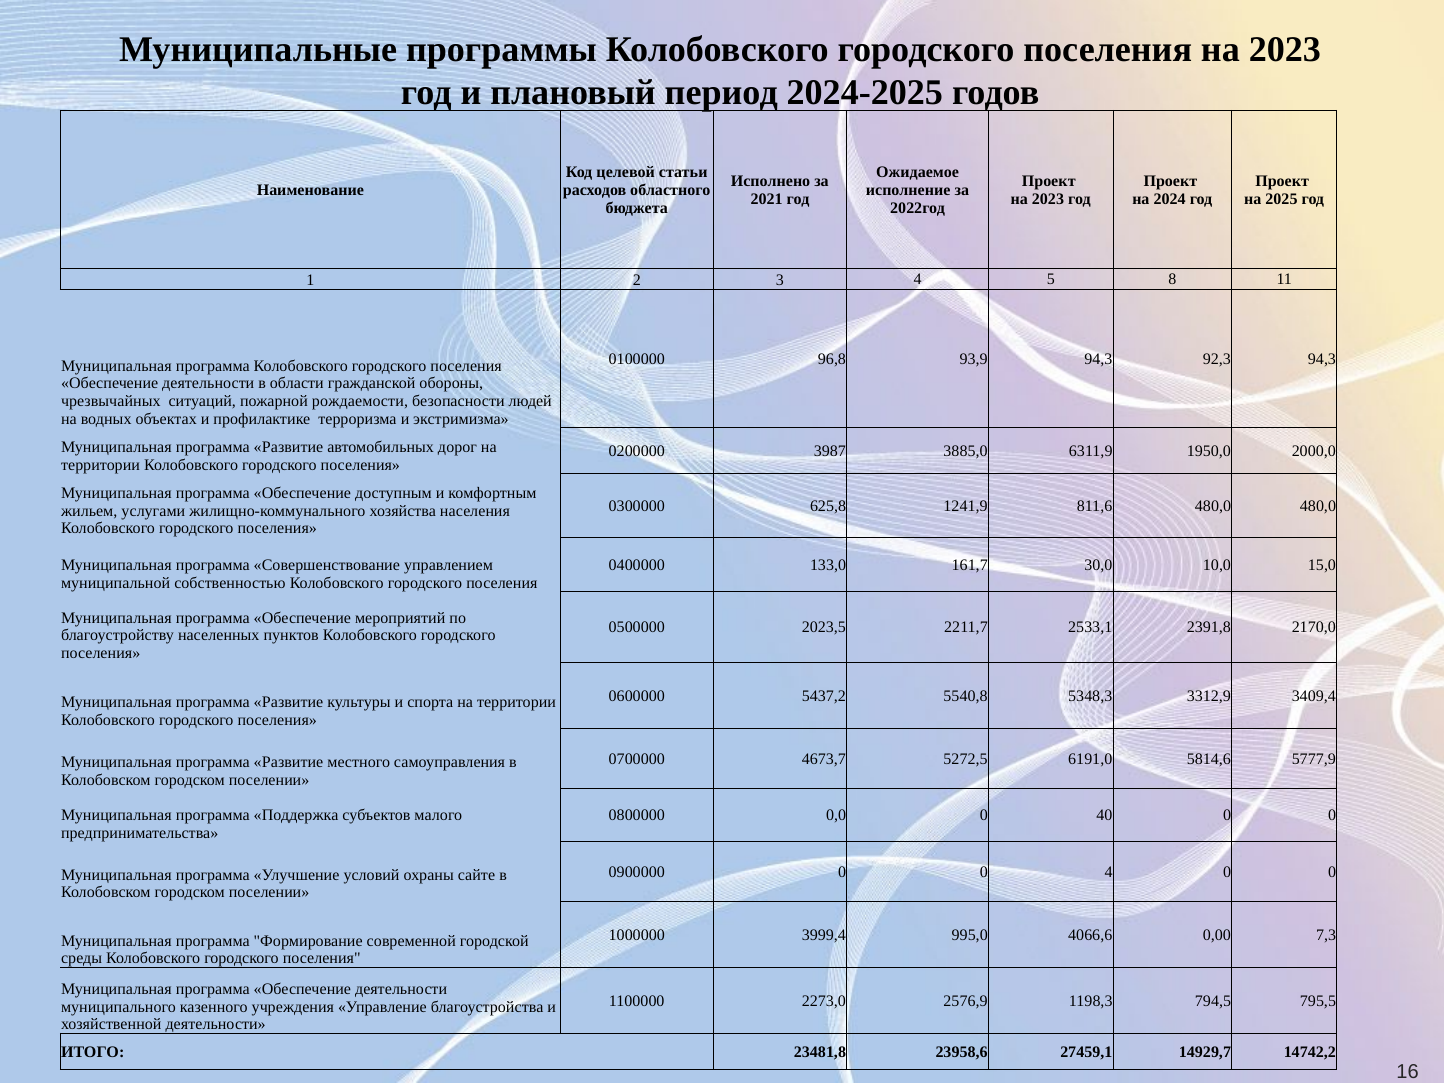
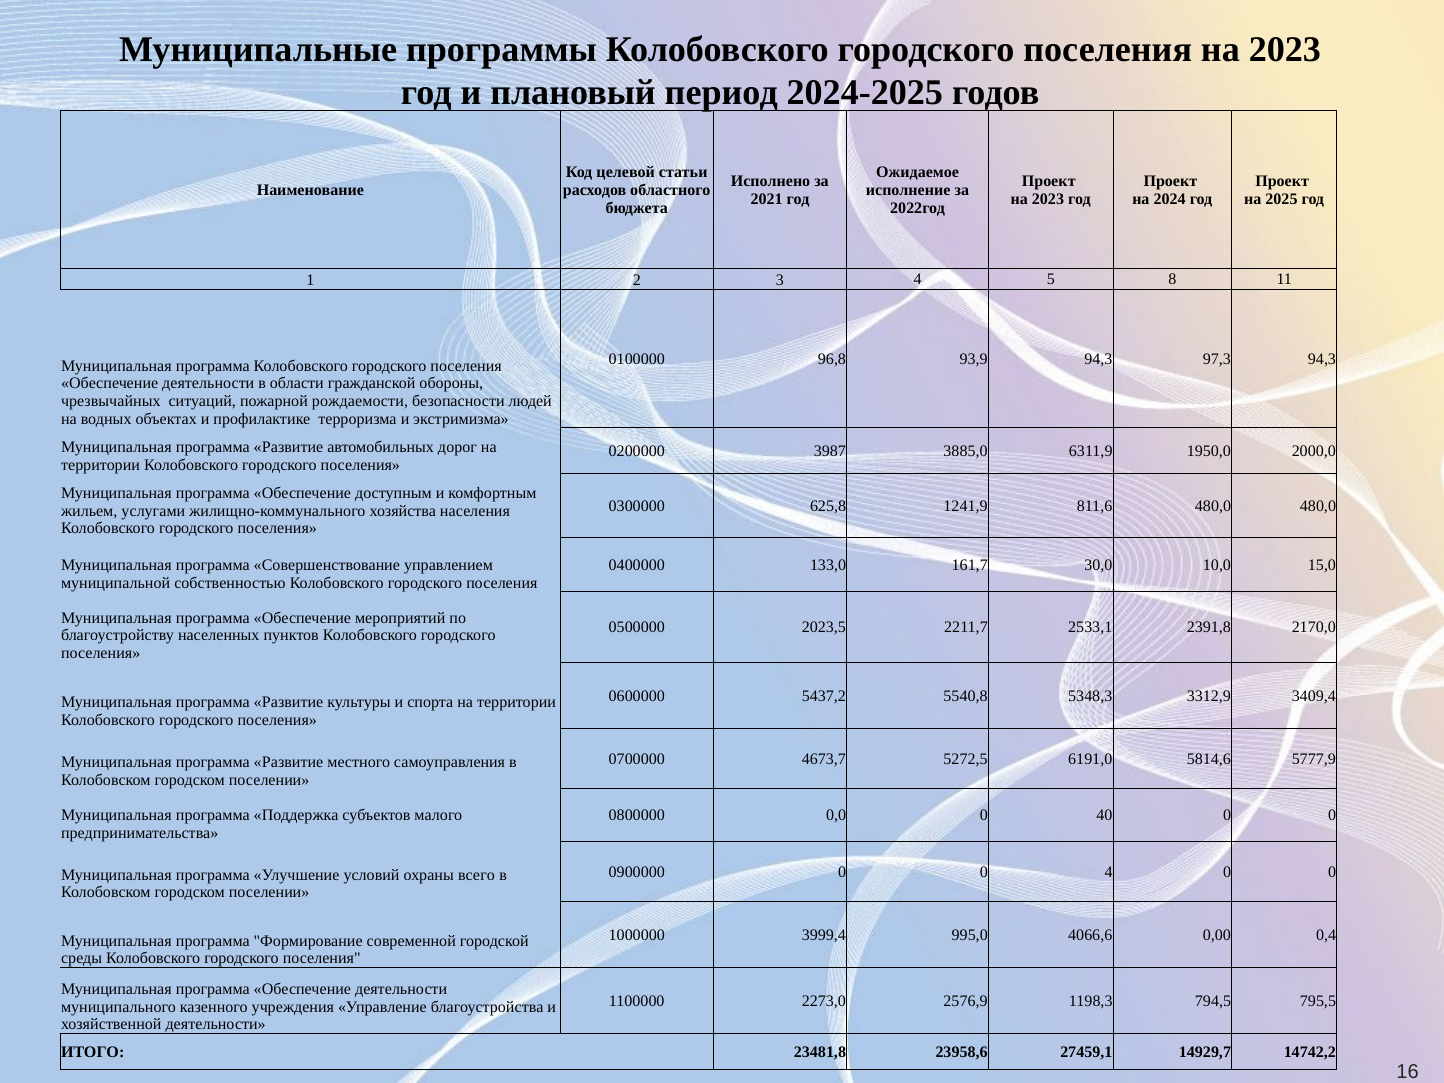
92,3: 92,3 -> 97,3
сайте: сайте -> всего
7,3: 7,3 -> 0,4
